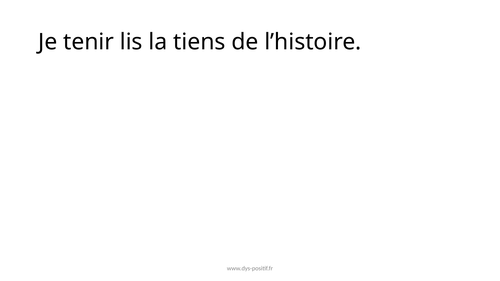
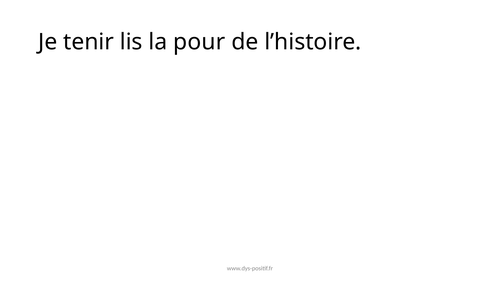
tiens: tiens -> pour
